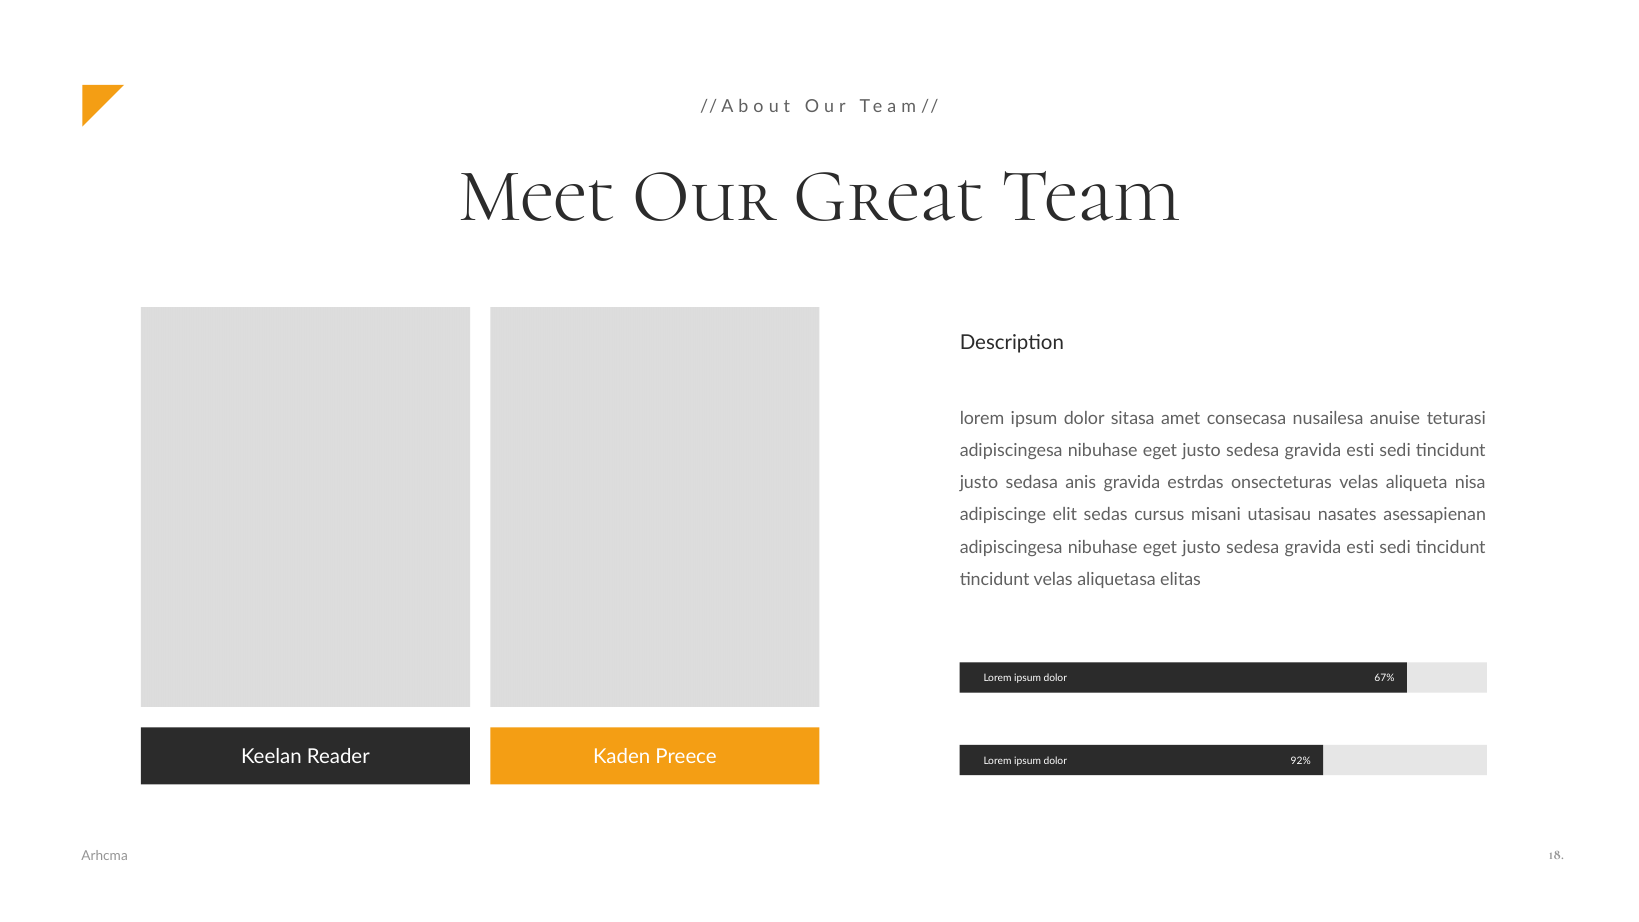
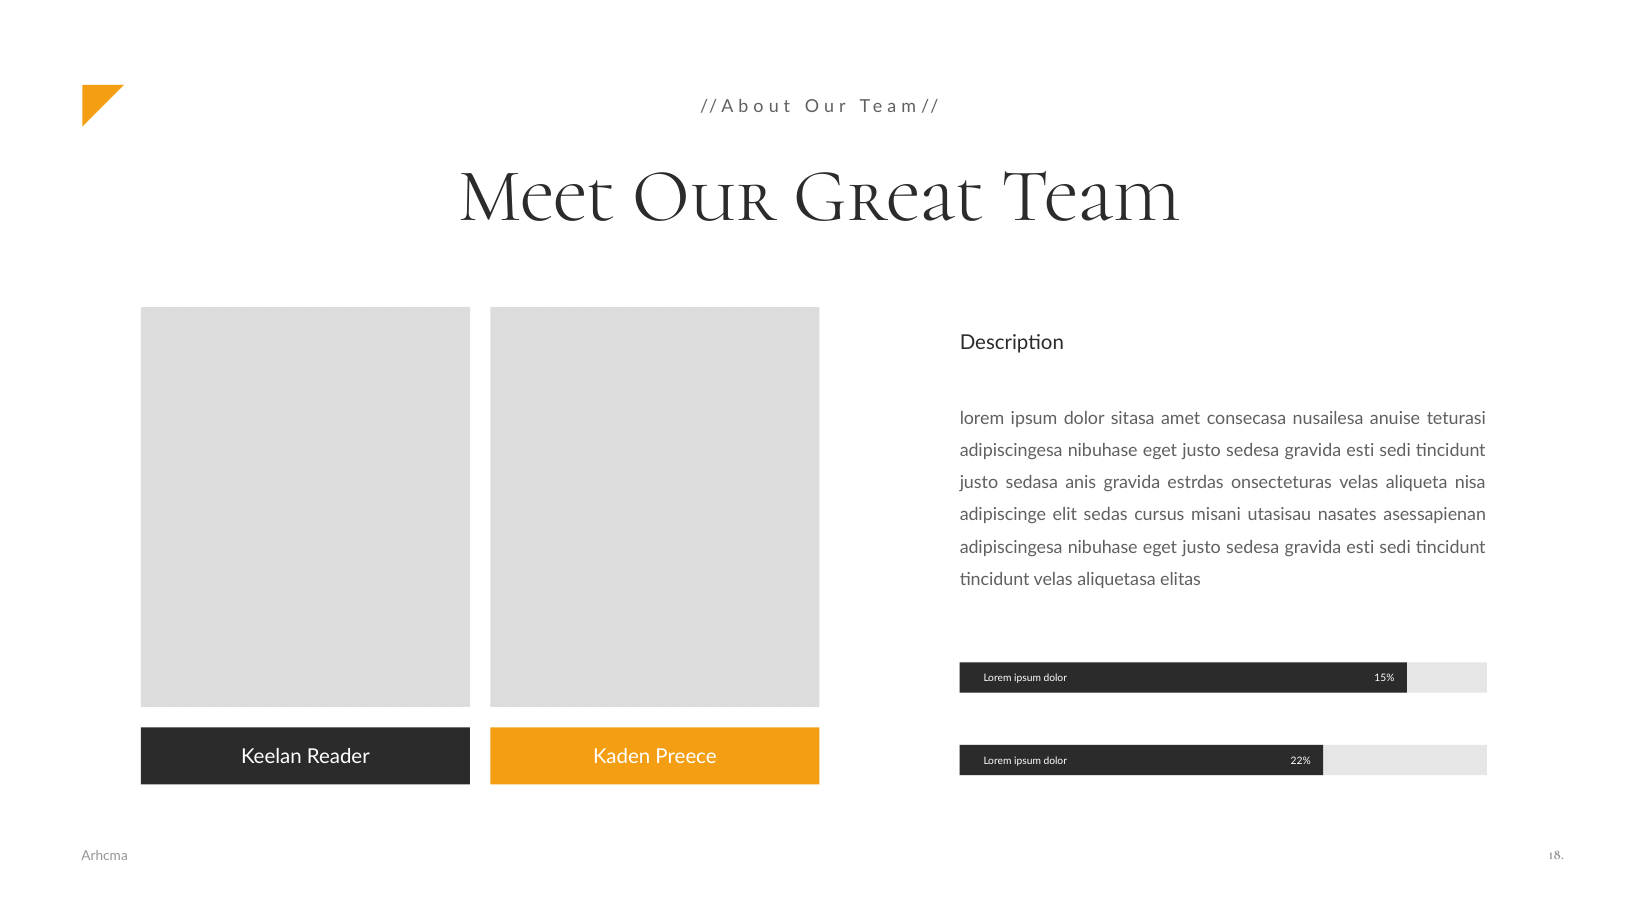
67%: 67% -> 15%
92%: 92% -> 22%
